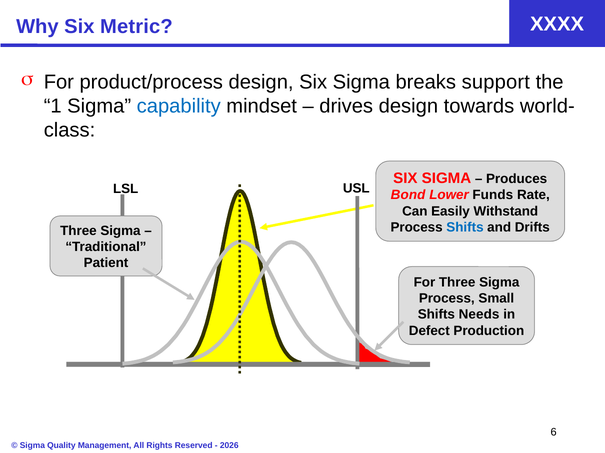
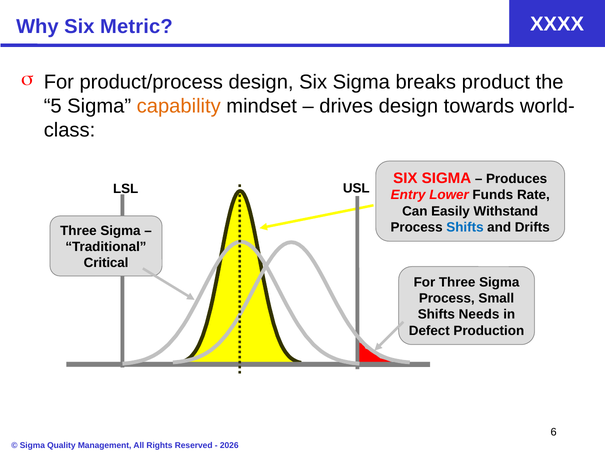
support: support -> product
1: 1 -> 5
capability colour: blue -> orange
Bond: Bond -> Entry
Patient: Patient -> Critical
